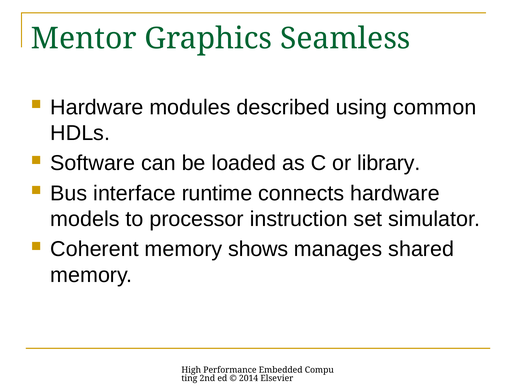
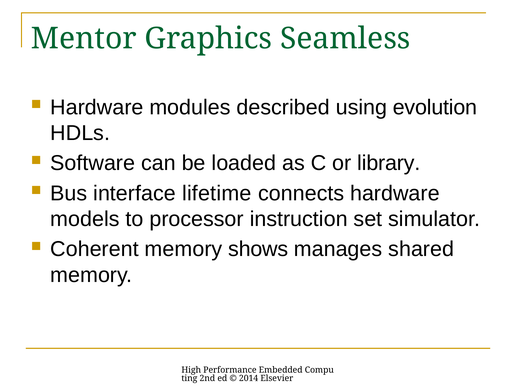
common: common -> evolution
runtime: runtime -> lifetime
